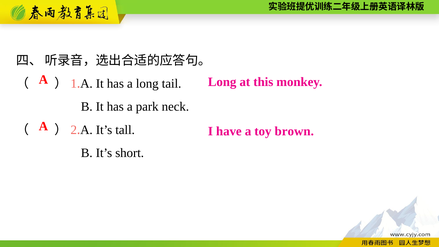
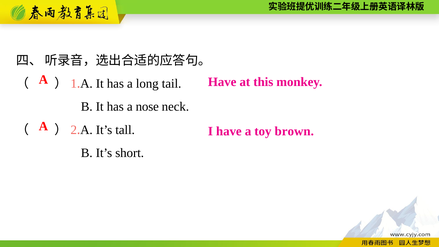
Long at (222, 82): Long -> Have
park: park -> nose
